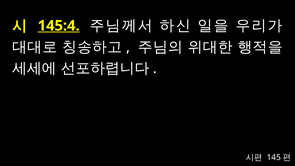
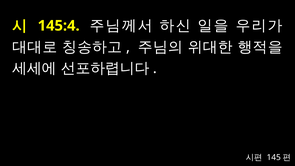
145:4 underline: present -> none
